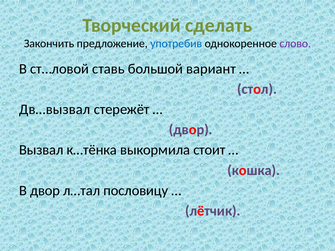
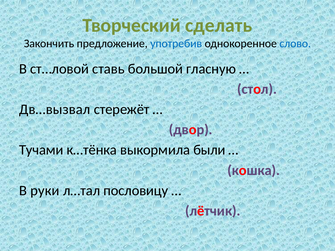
слово colour: purple -> blue
вариант: вариант -> гласную
Вызвал: Вызвал -> Тучами
стоит: стоит -> были
В двор: двор -> руки
